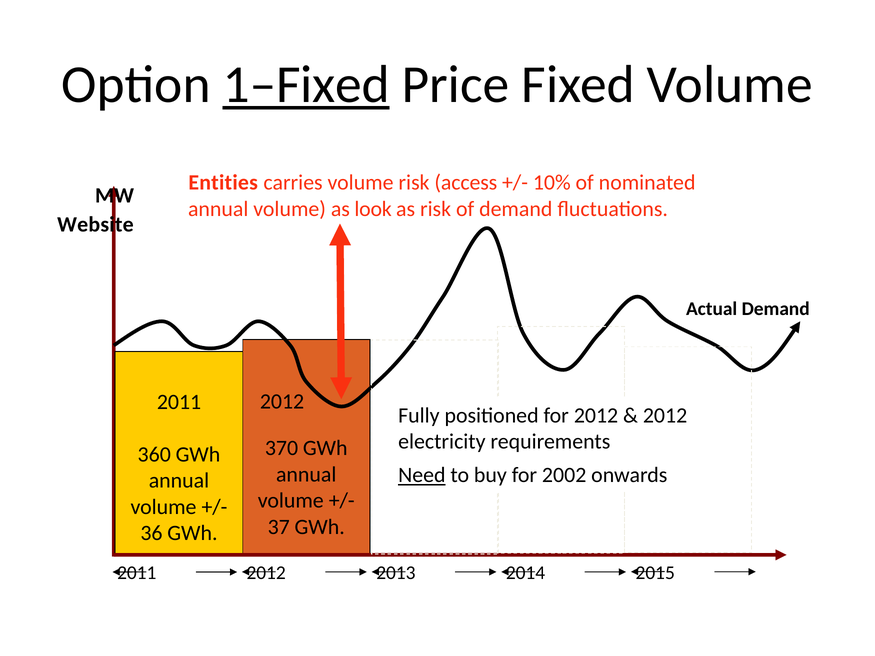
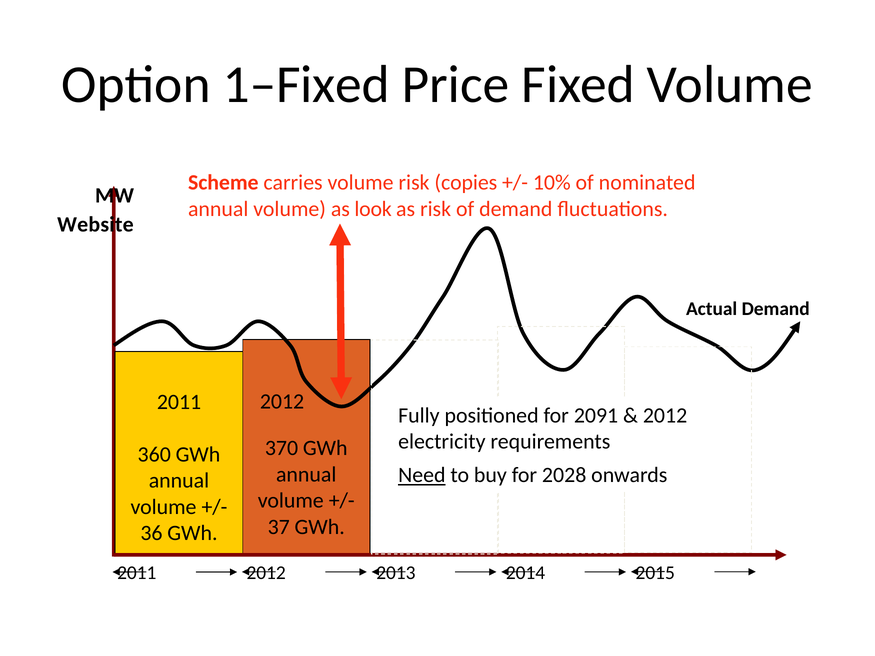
1–Fixed underline: present -> none
Entities: Entities -> Scheme
access: access -> copies
for 2012: 2012 -> 2091
2002: 2002 -> 2028
